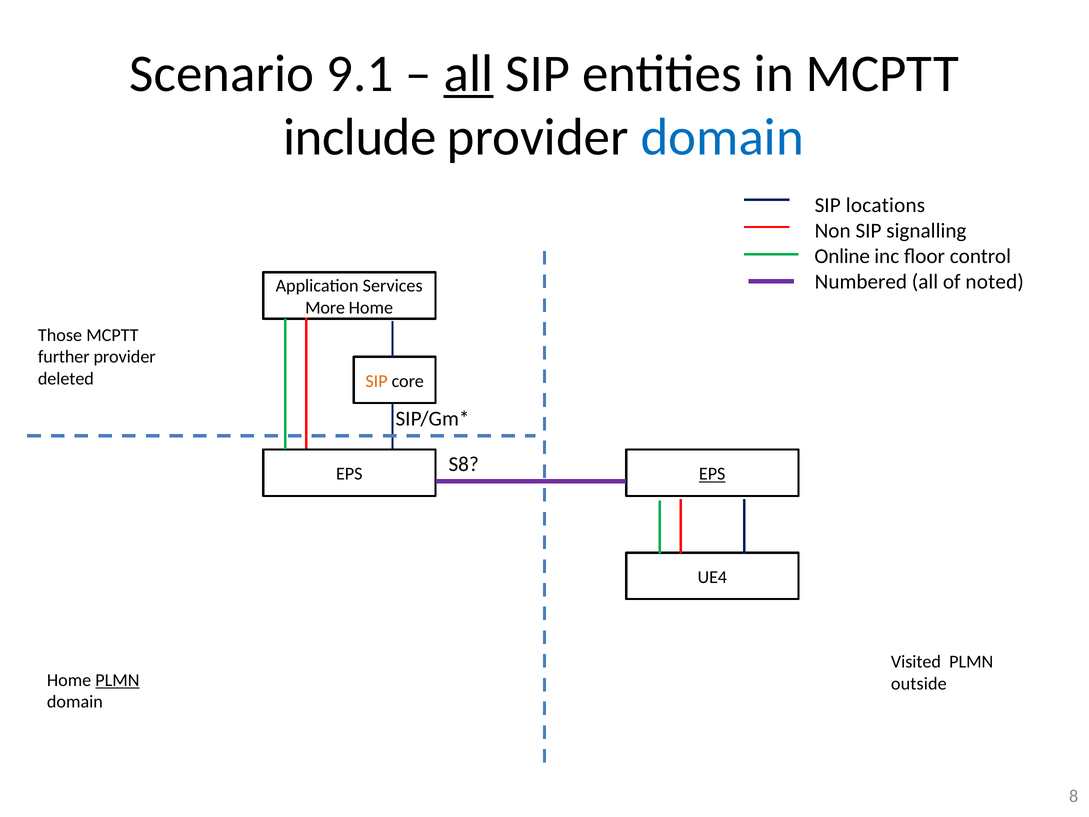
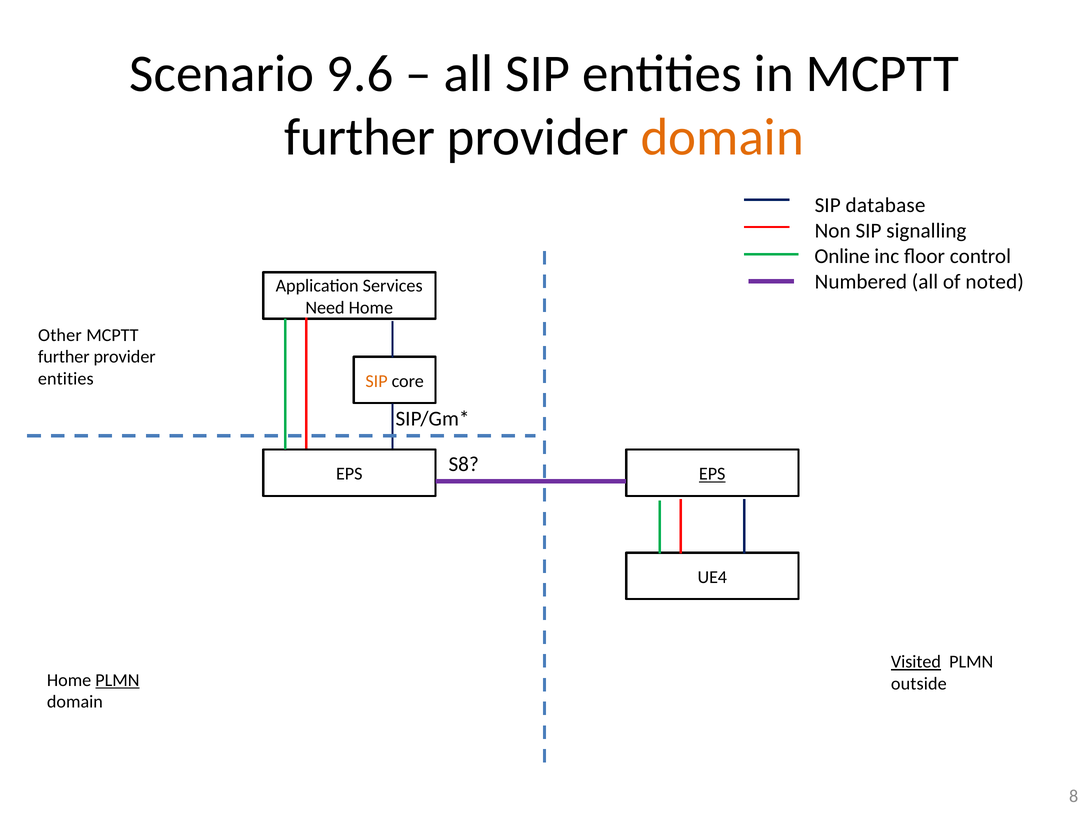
9.1: 9.1 -> 9.6
all at (468, 74) underline: present -> none
include at (360, 137): include -> further
domain at (722, 137) colour: blue -> orange
locations: locations -> database
More: More -> Need
Those: Those -> Other
deleted at (66, 379): deleted -> entities
Visited underline: none -> present
